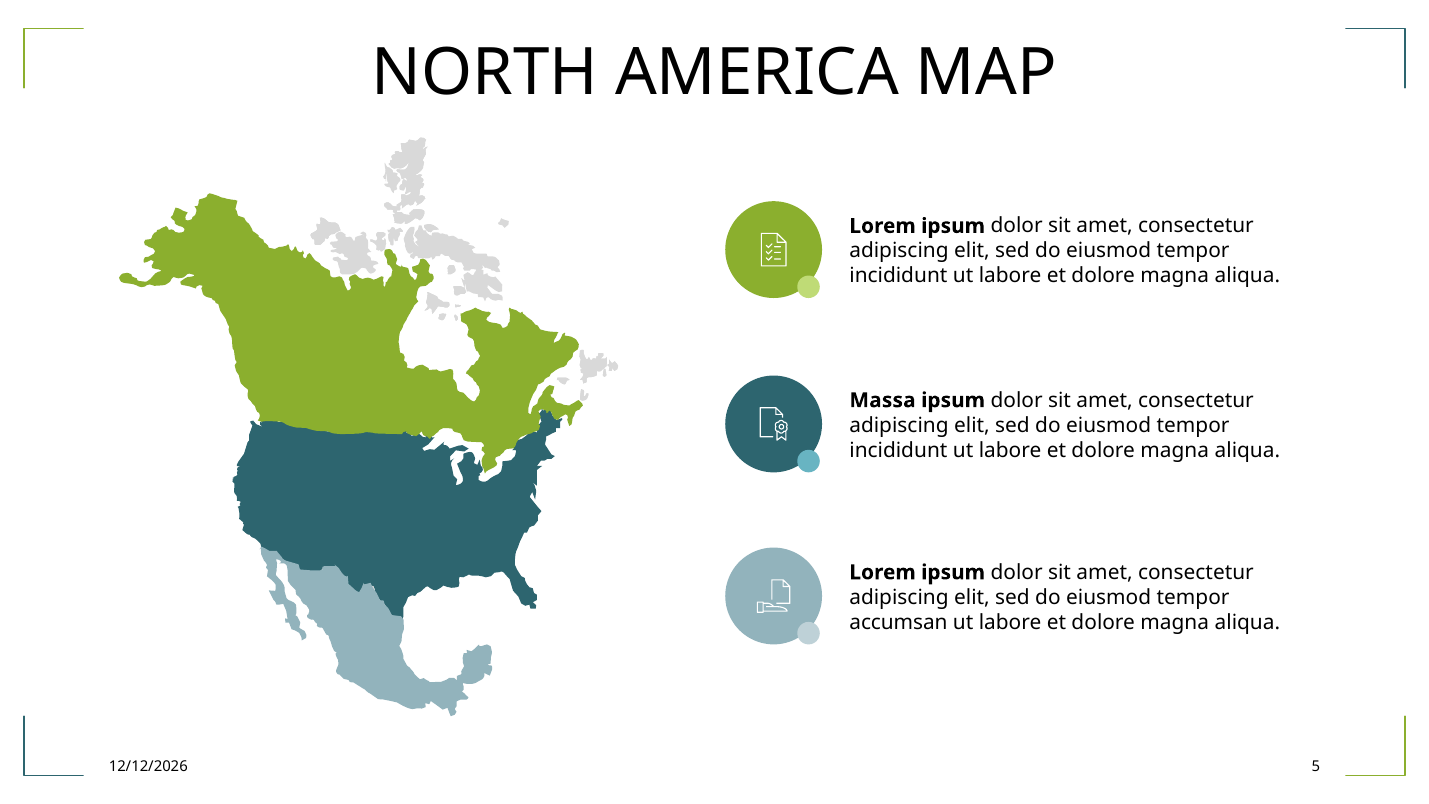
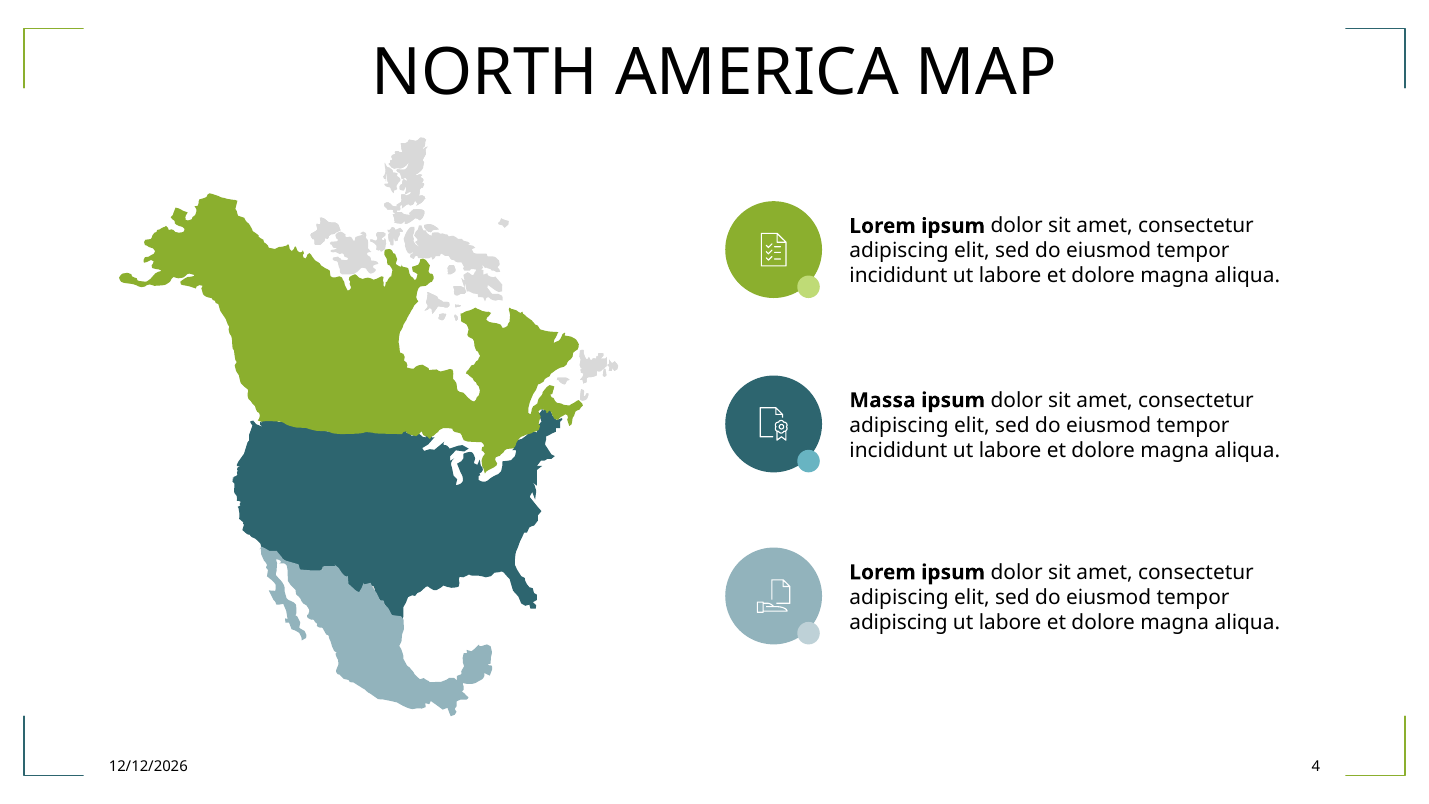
accumsan at (898, 622): accumsan -> adipiscing
5: 5 -> 4
